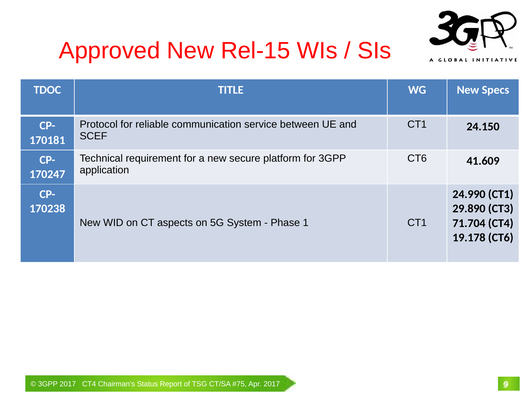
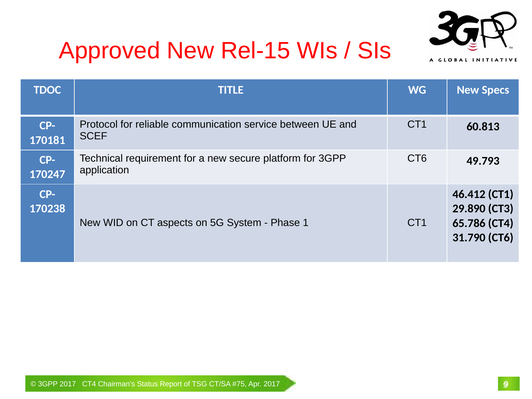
24.150: 24.150 -> 60.813
41.609: 41.609 -> 49.793
24.990: 24.990 -> 46.412
71.704: 71.704 -> 65.786
19.178: 19.178 -> 31.790
